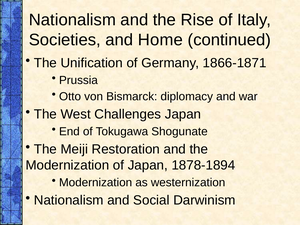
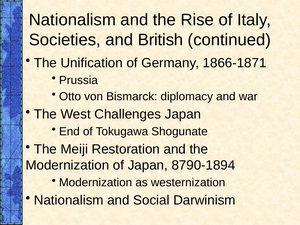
Home: Home -> British
1878-1894: 1878-1894 -> 8790-1894
